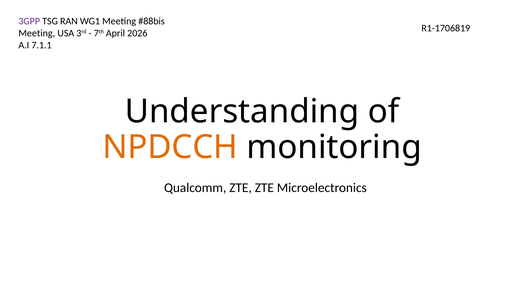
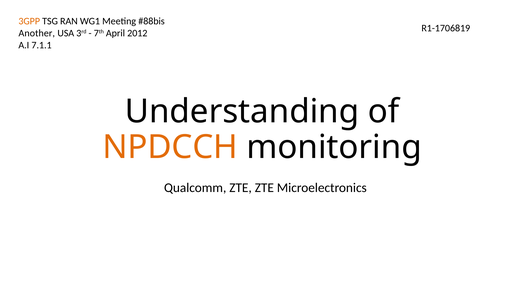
3GPP colour: purple -> orange
Meeting at (37, 33): Meeting -> Another
2026: 2026 -> 2012
